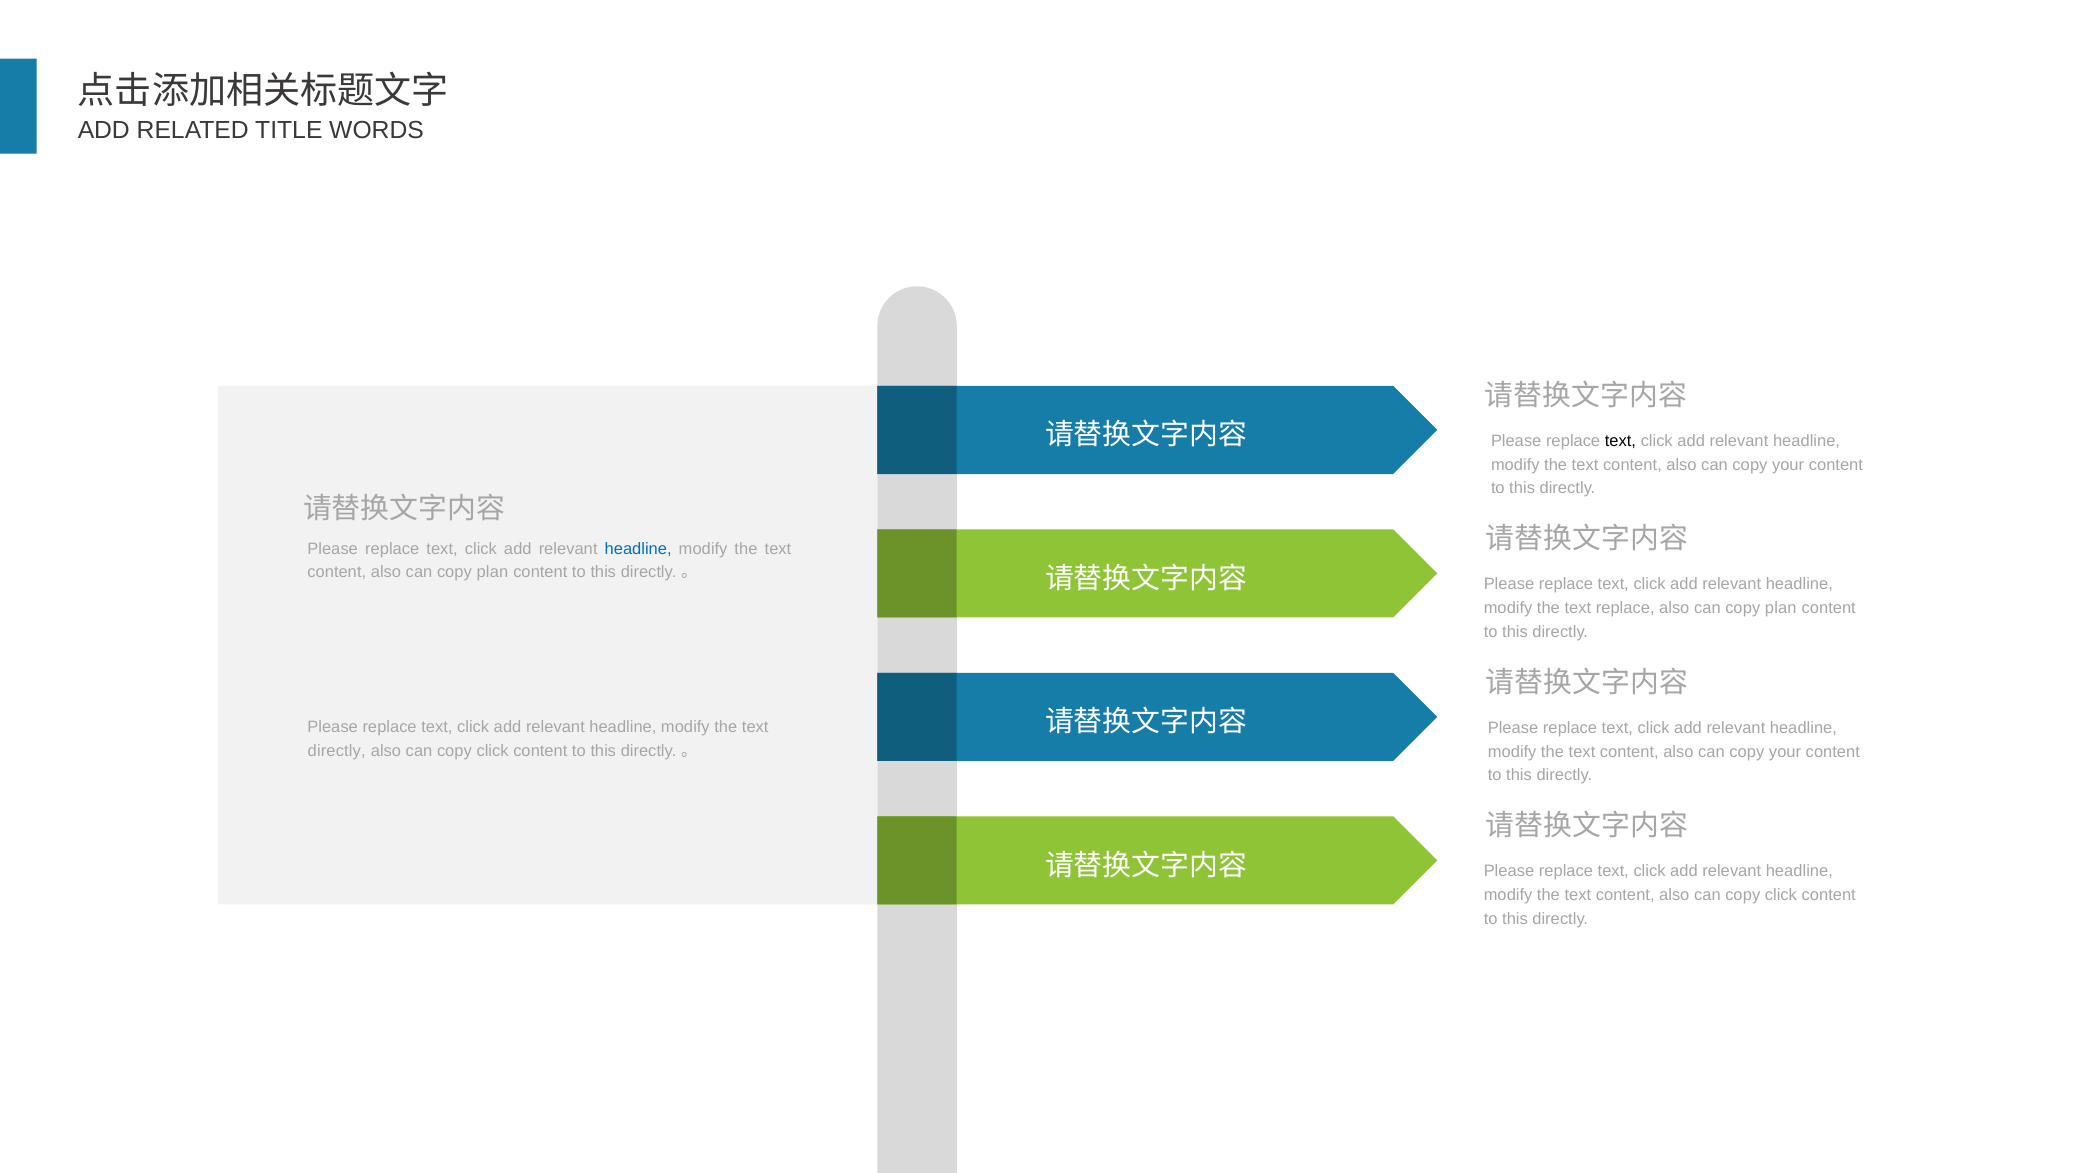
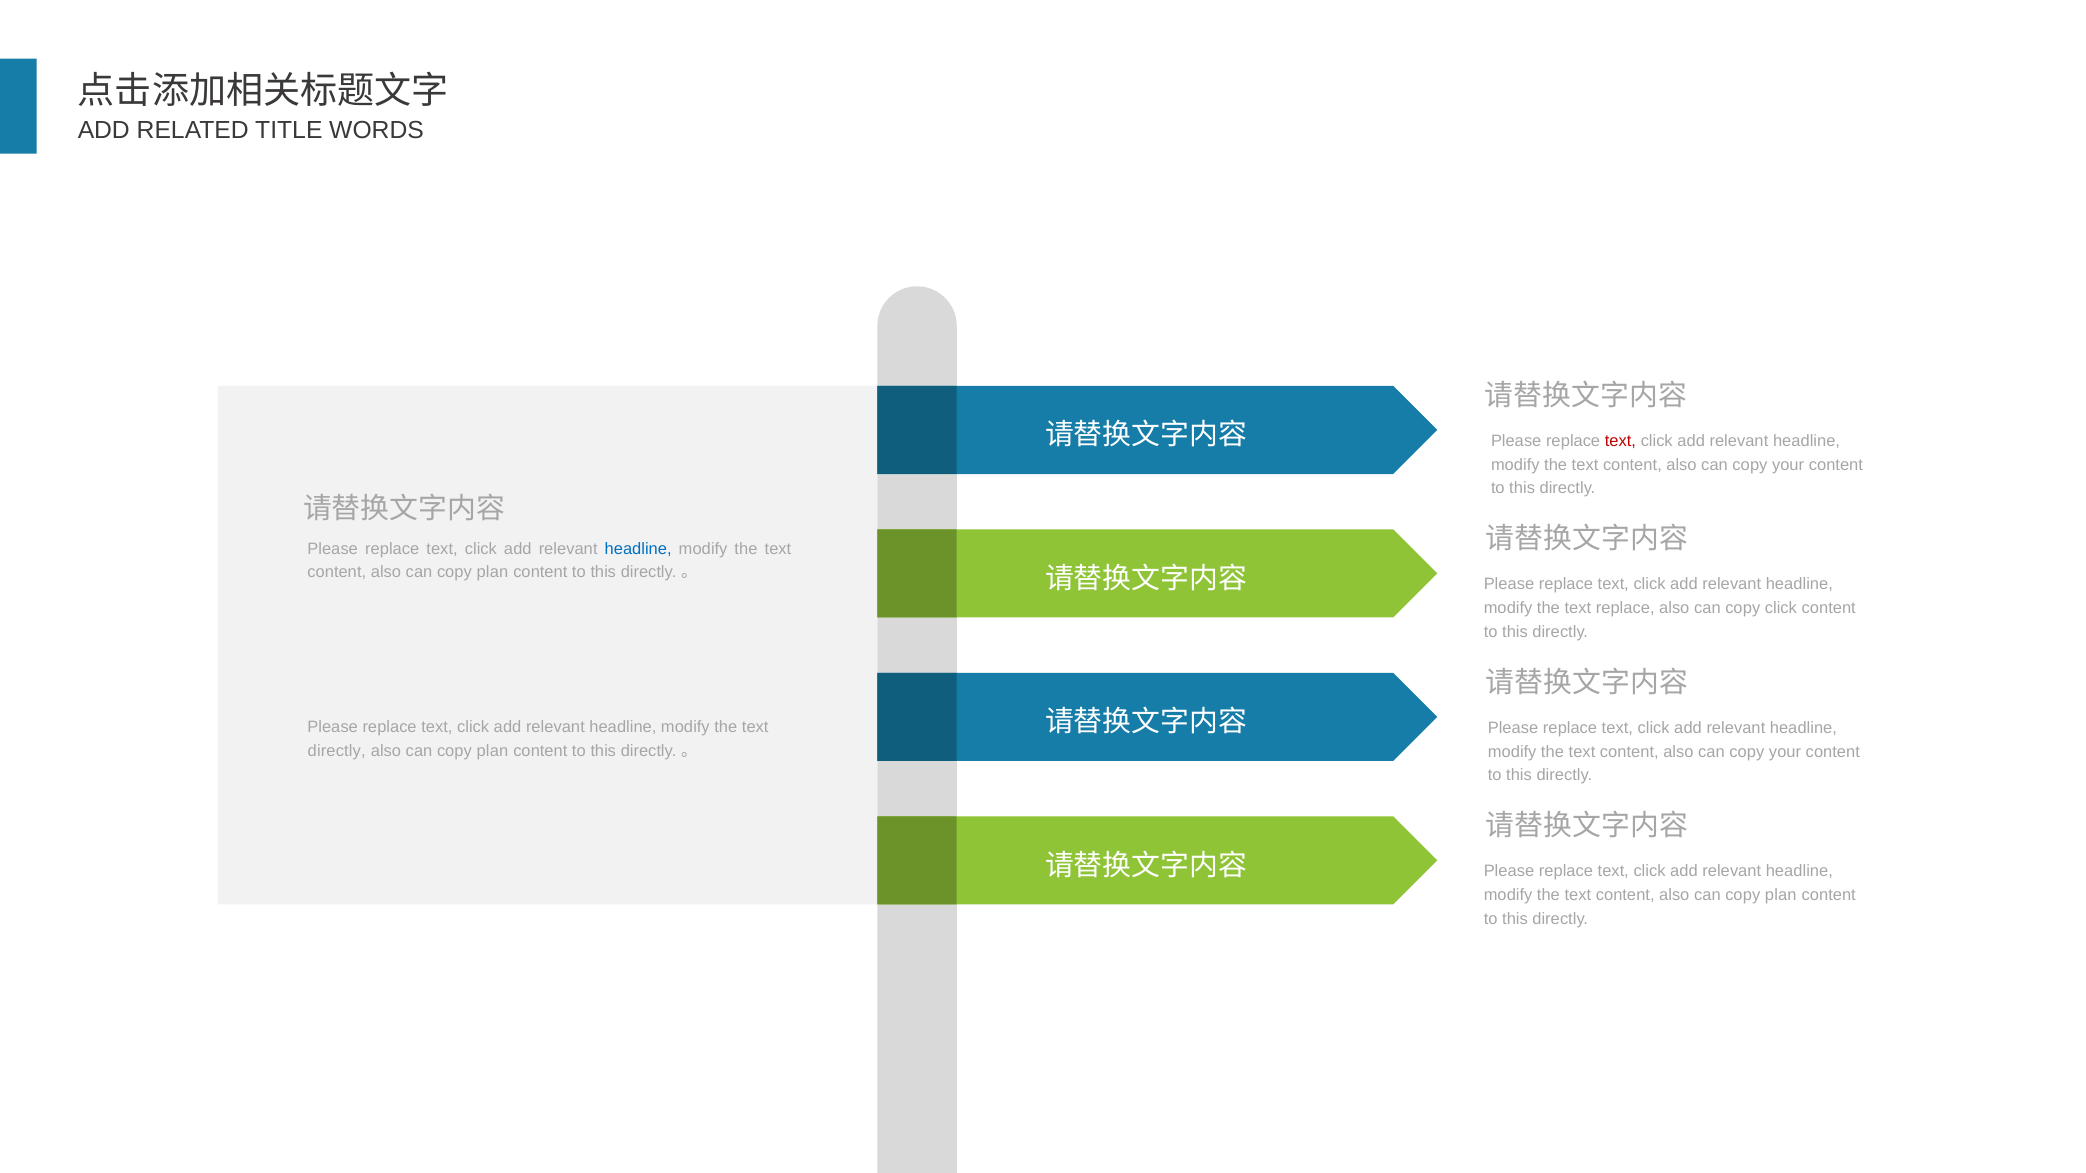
text at (1620, 441) colour: black -> red
plan at (1781, 608): plan -> click
click at (493, 751): click -> plan
click at (1781, 895): click -> plan
